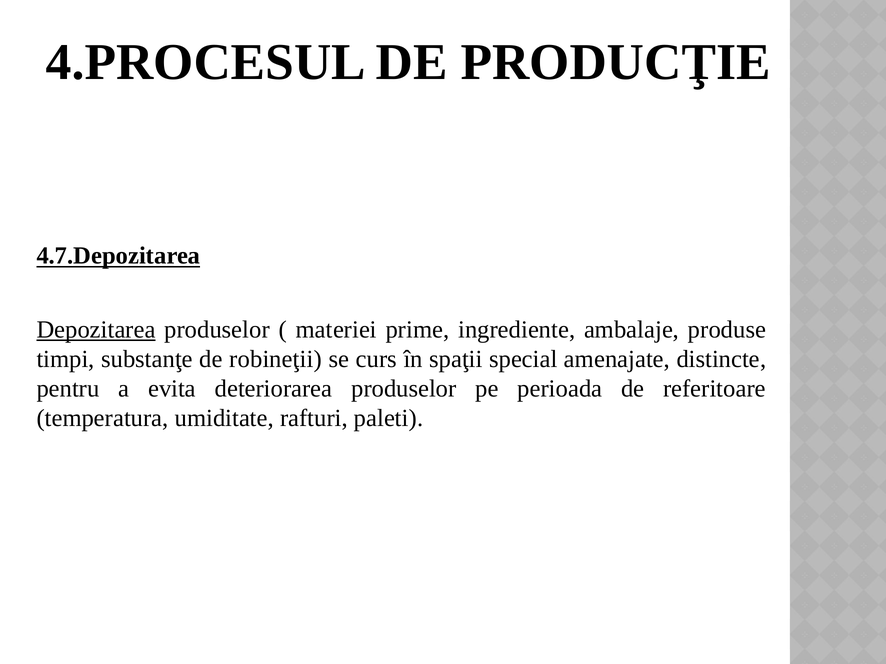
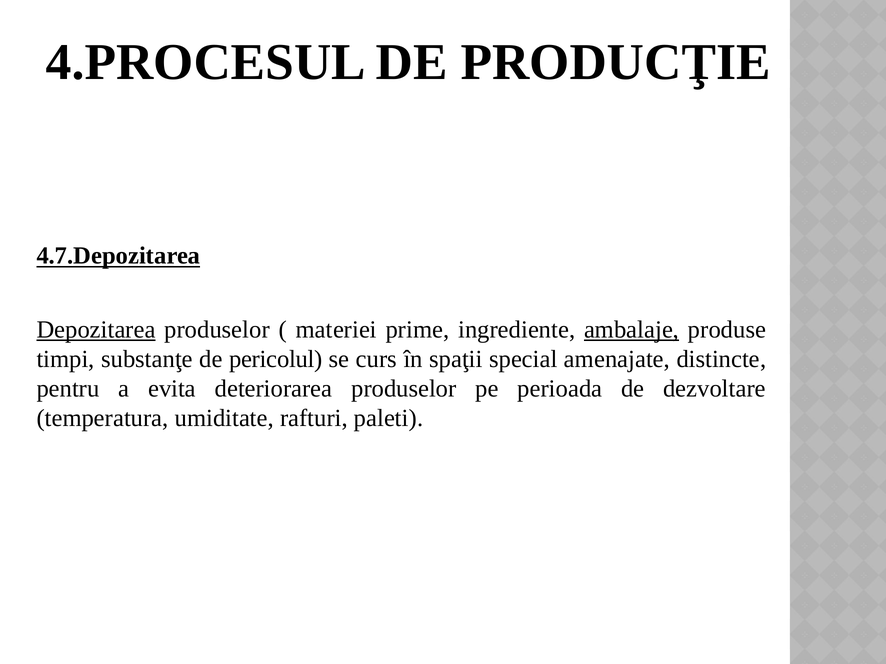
ambalaje underline: none -> present
robineţii: robineţii -> pericolul
referitoare: referitoare -> dezvoltare
